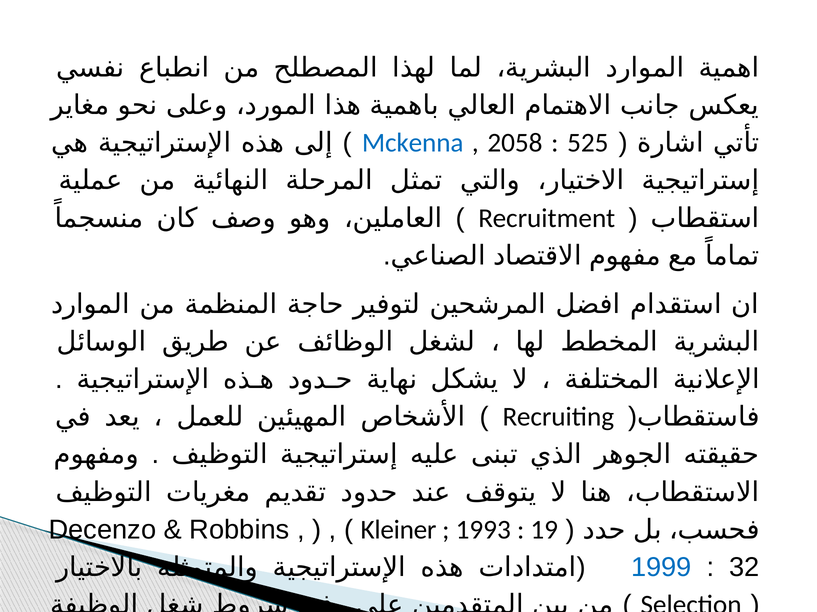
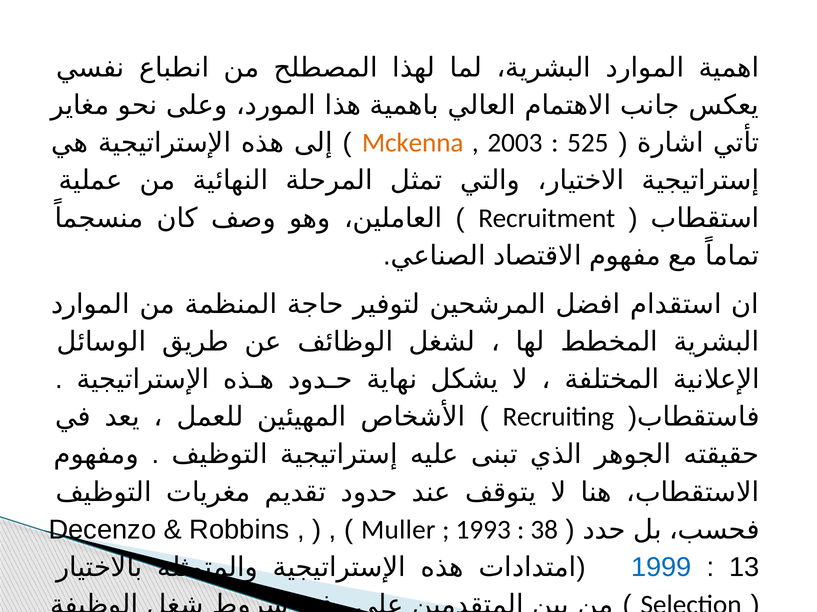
Mckenna colour: blue -> orange
2058: 2058 -> 2003
Kleiner: Kleiner -> Muller
19: 19 -> 38
32: 32 -> 13
